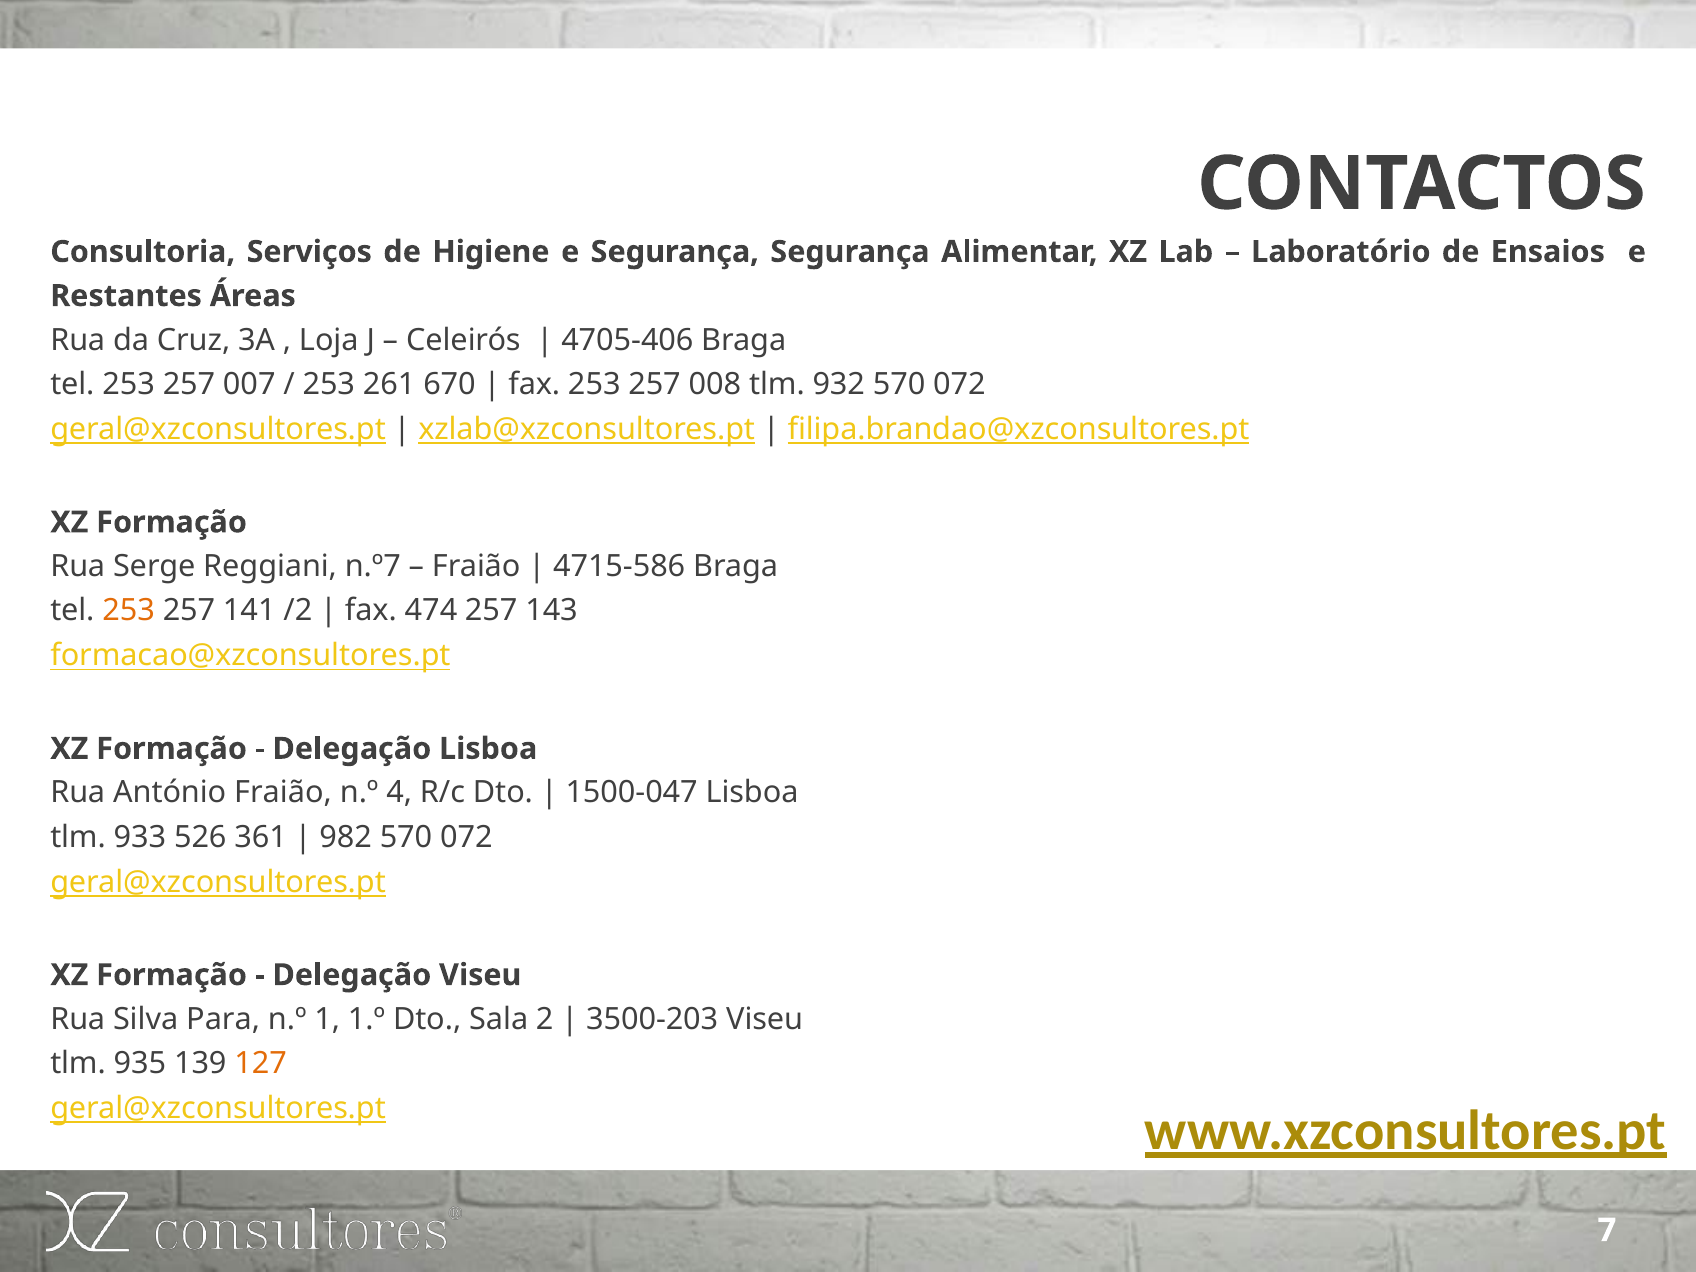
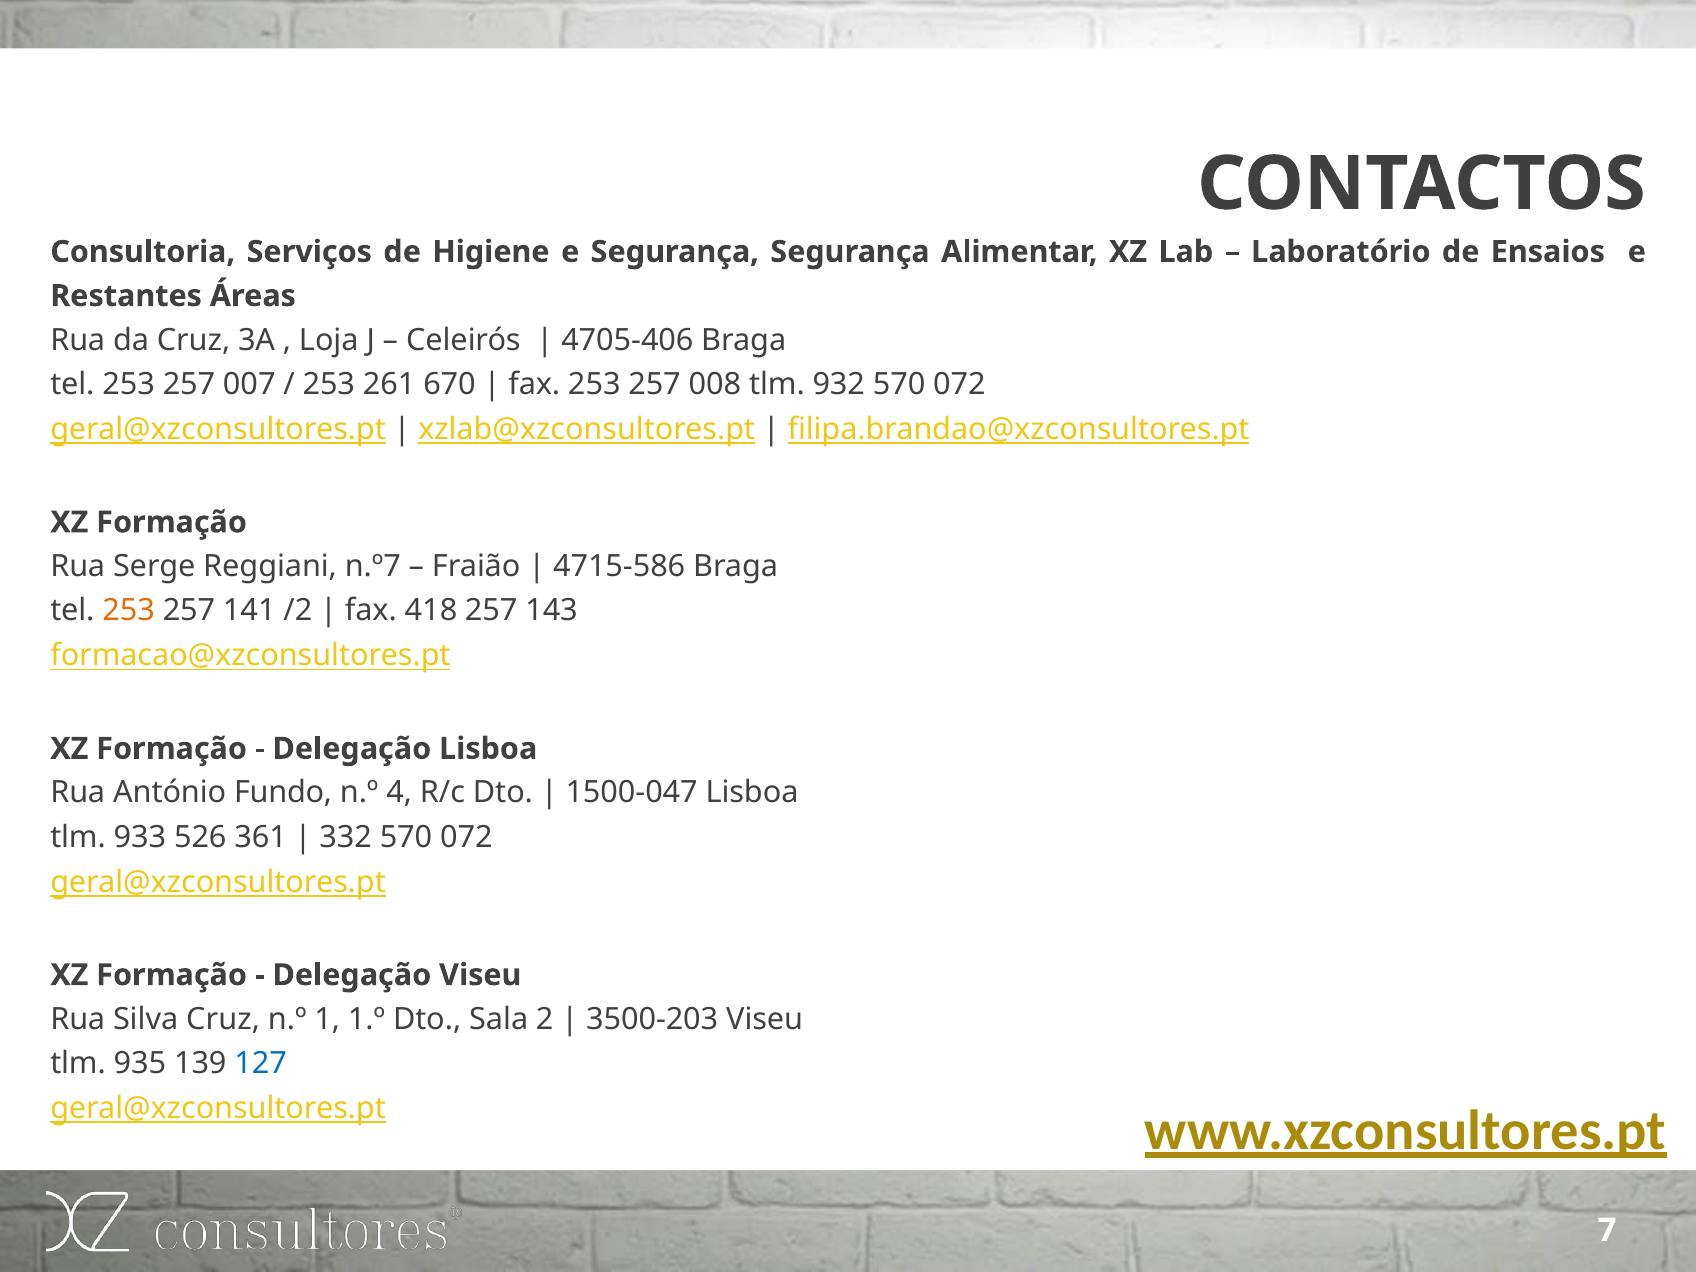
474: 474 -> 418
António Fraião: Fraião -> Fundo
982: 982 -> 332
Silva Para: Para -> Cruz
127 colour: orange -> blue
